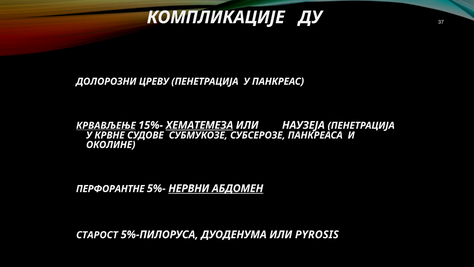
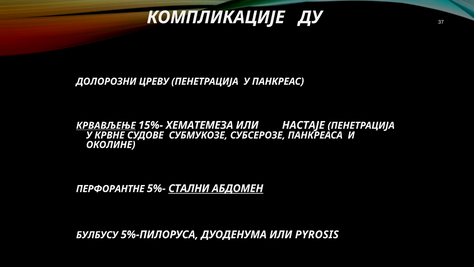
ХЕМАТЕМЕЗА underline: present -> none
НАУЗЕЈА: НАУЗЕЈА -> НАСТАЈЕ
НЕРВНИ: НЕРВНИ -> СТАЛНИ
СТАРОСТ: СТАРОСТ -> БУЛБУСУ
